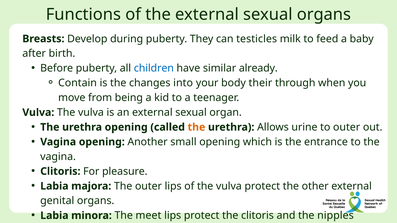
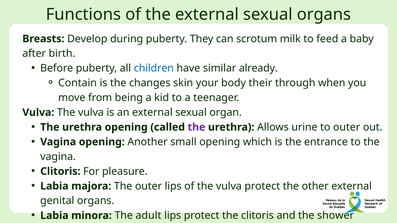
testicles: testicles -> scrotum
into: into -> skin
the at (196, 127) colour: orange -> purple
meet: meet -> adult
nipples: nipples -> shower
